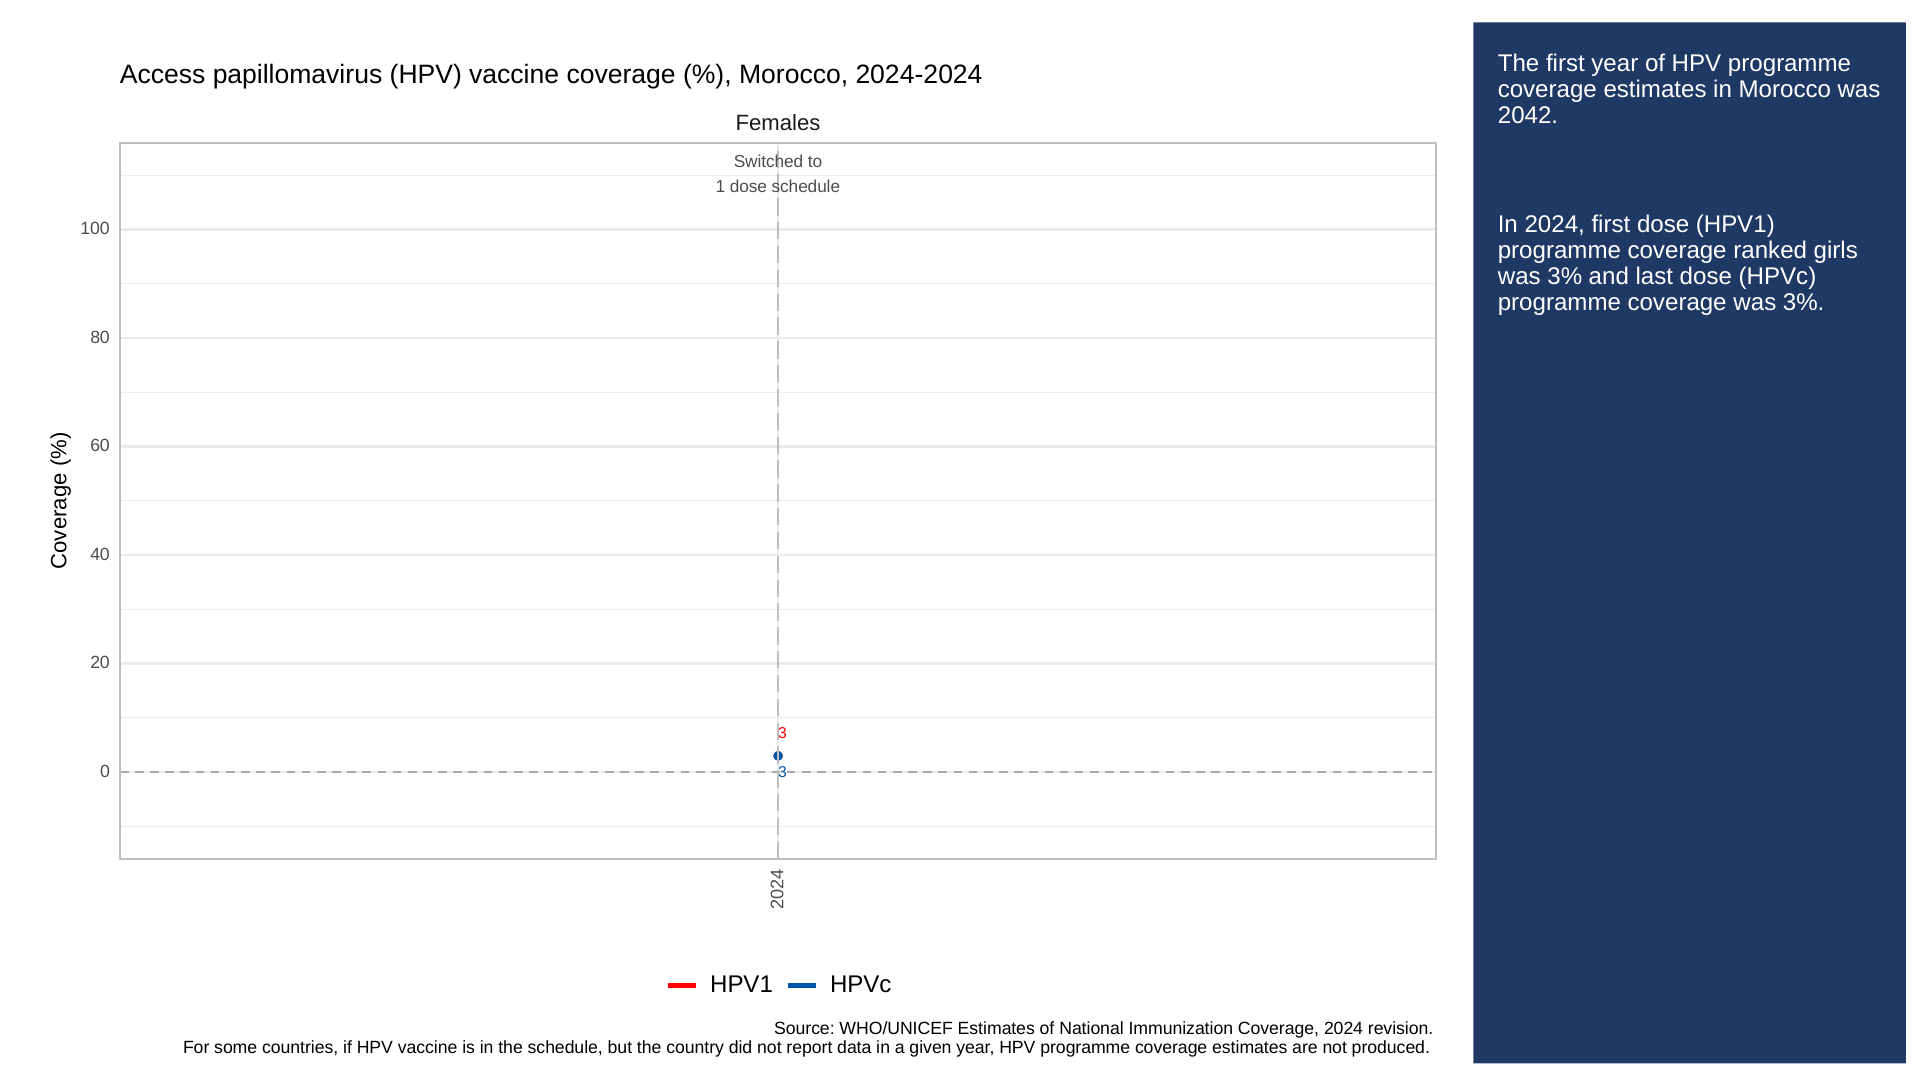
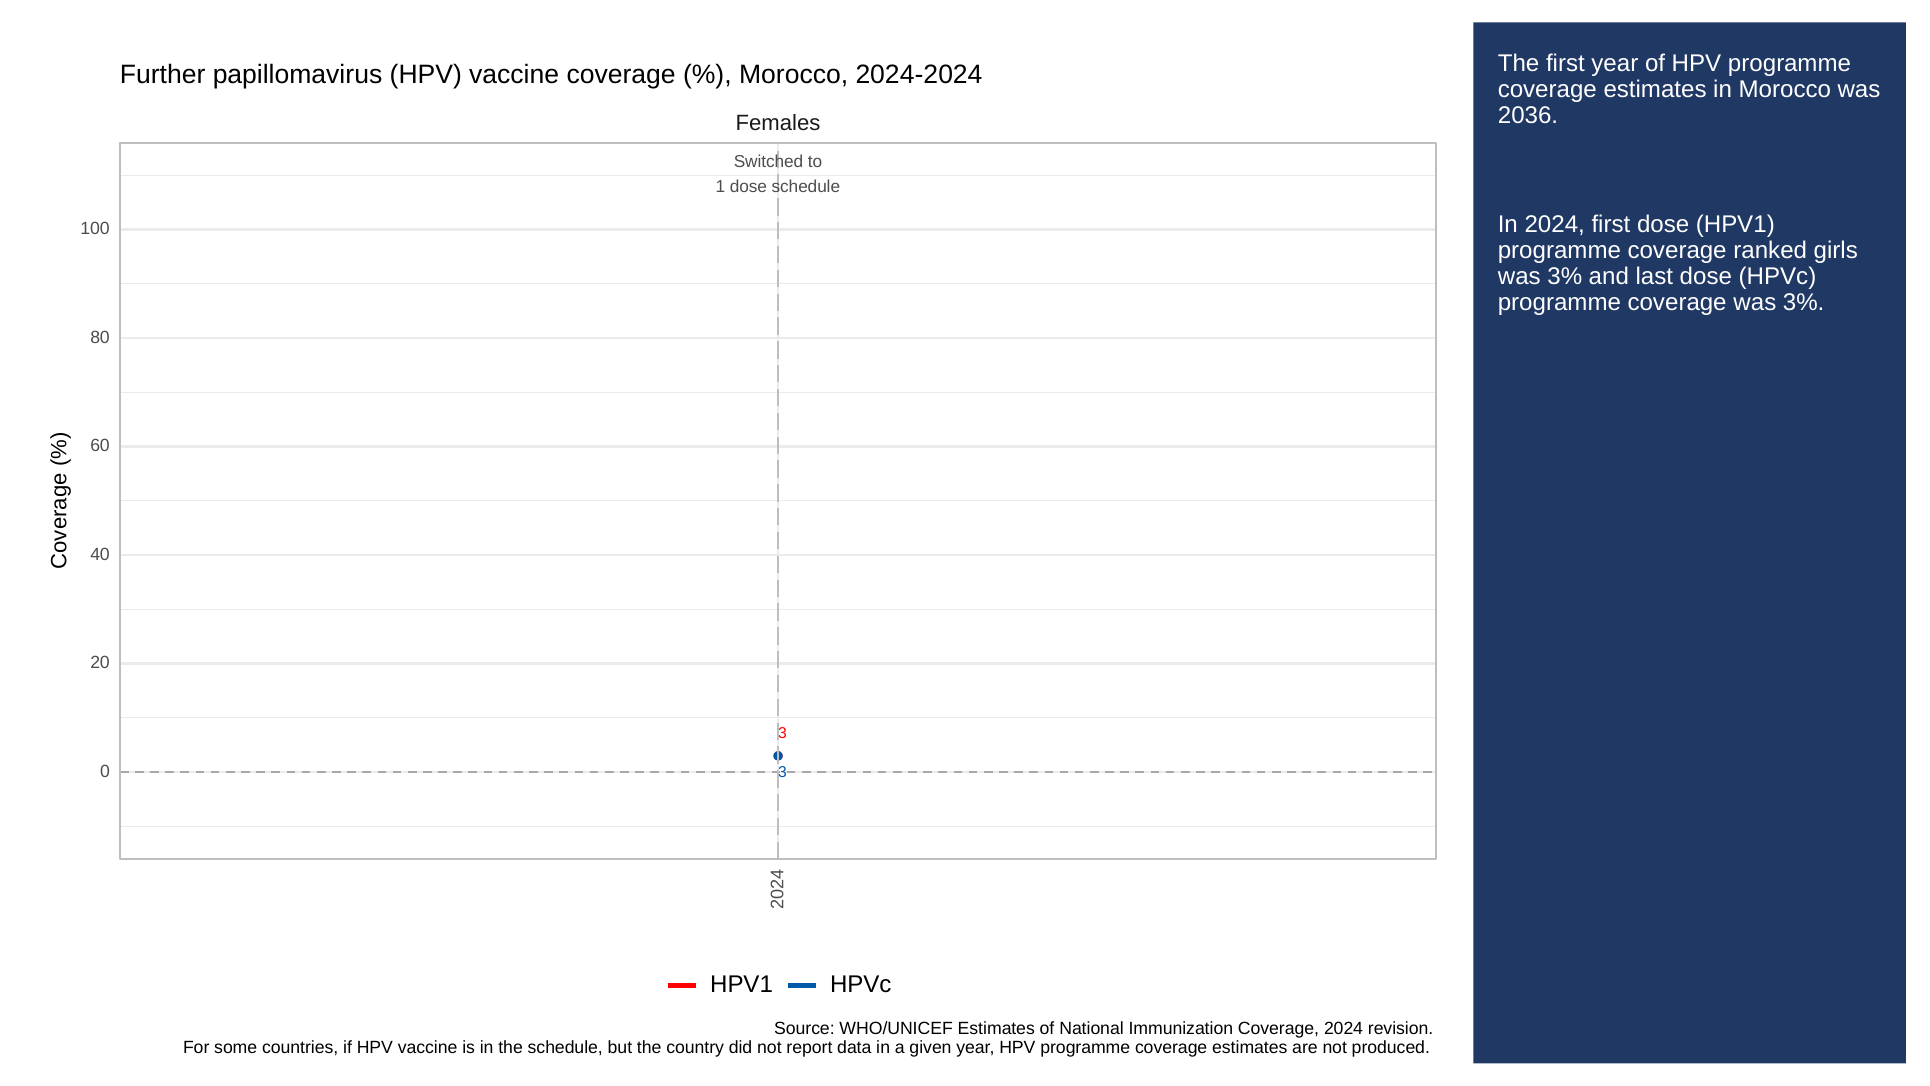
Access: Access -> Further
2042: 2042 -> 2036
